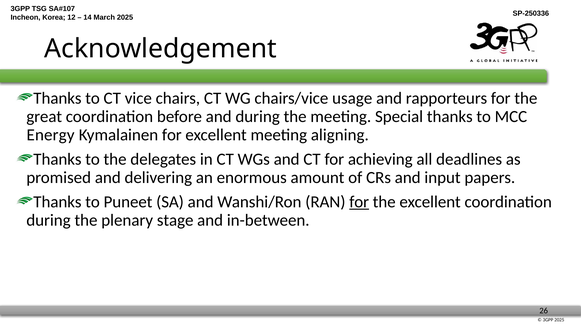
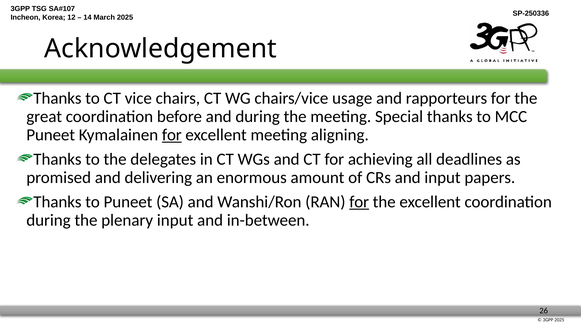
Energy at (51, 135): Energy -> Puneet
for at (172, 135) underline: none -> present
plenary stage: stage -> input
